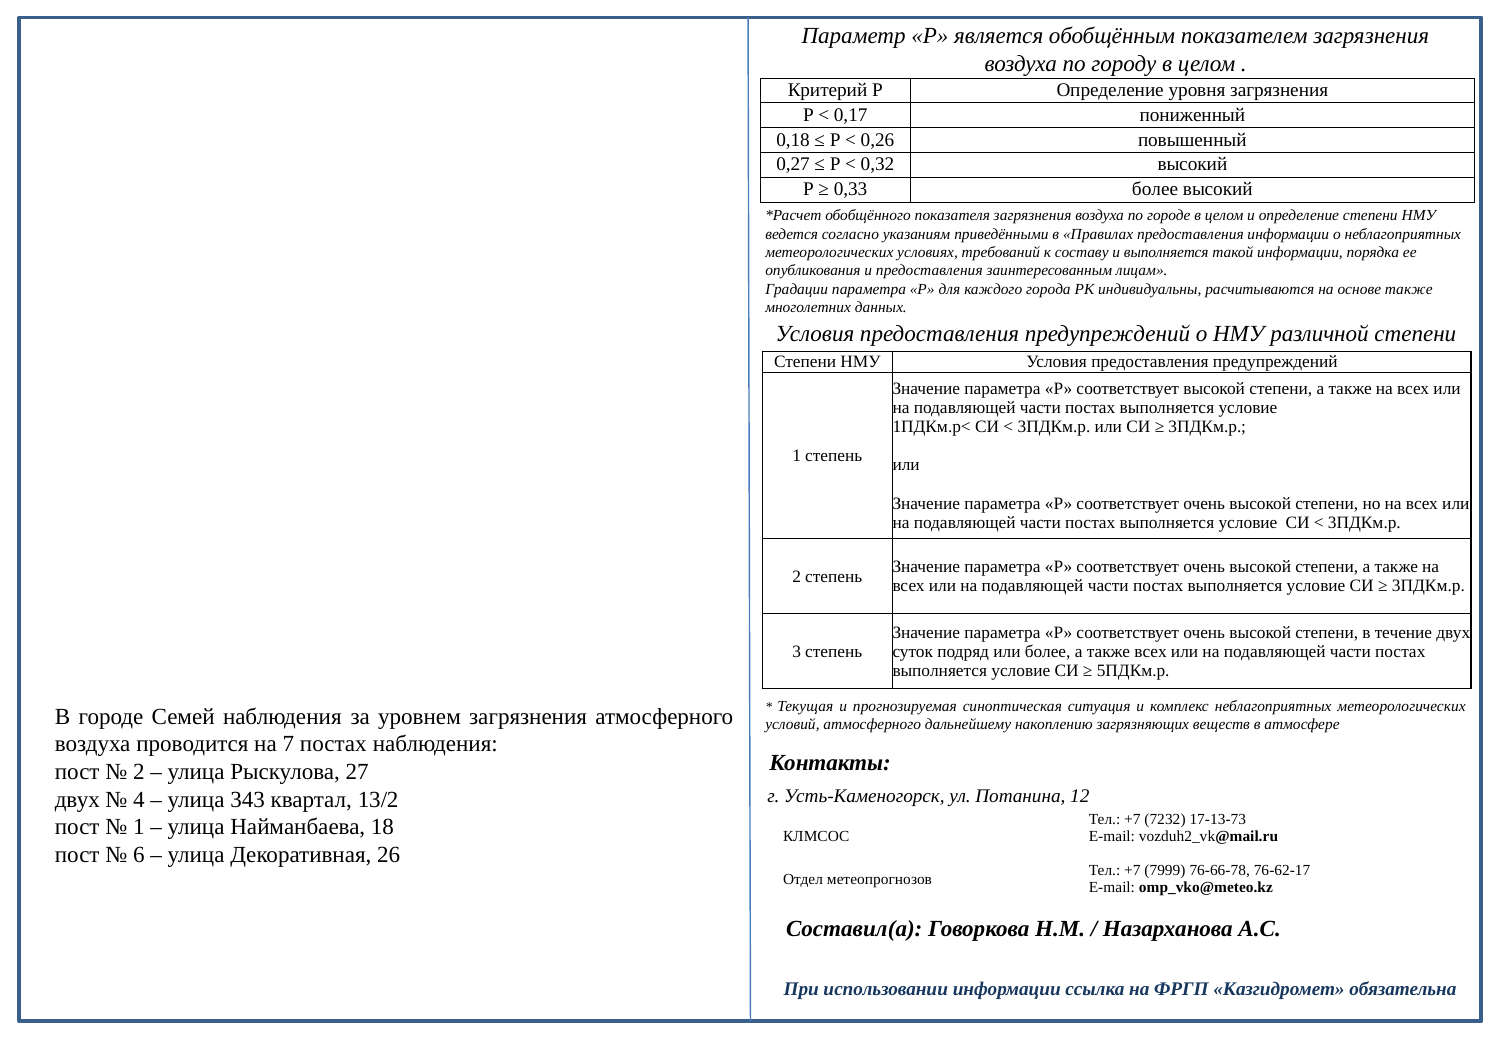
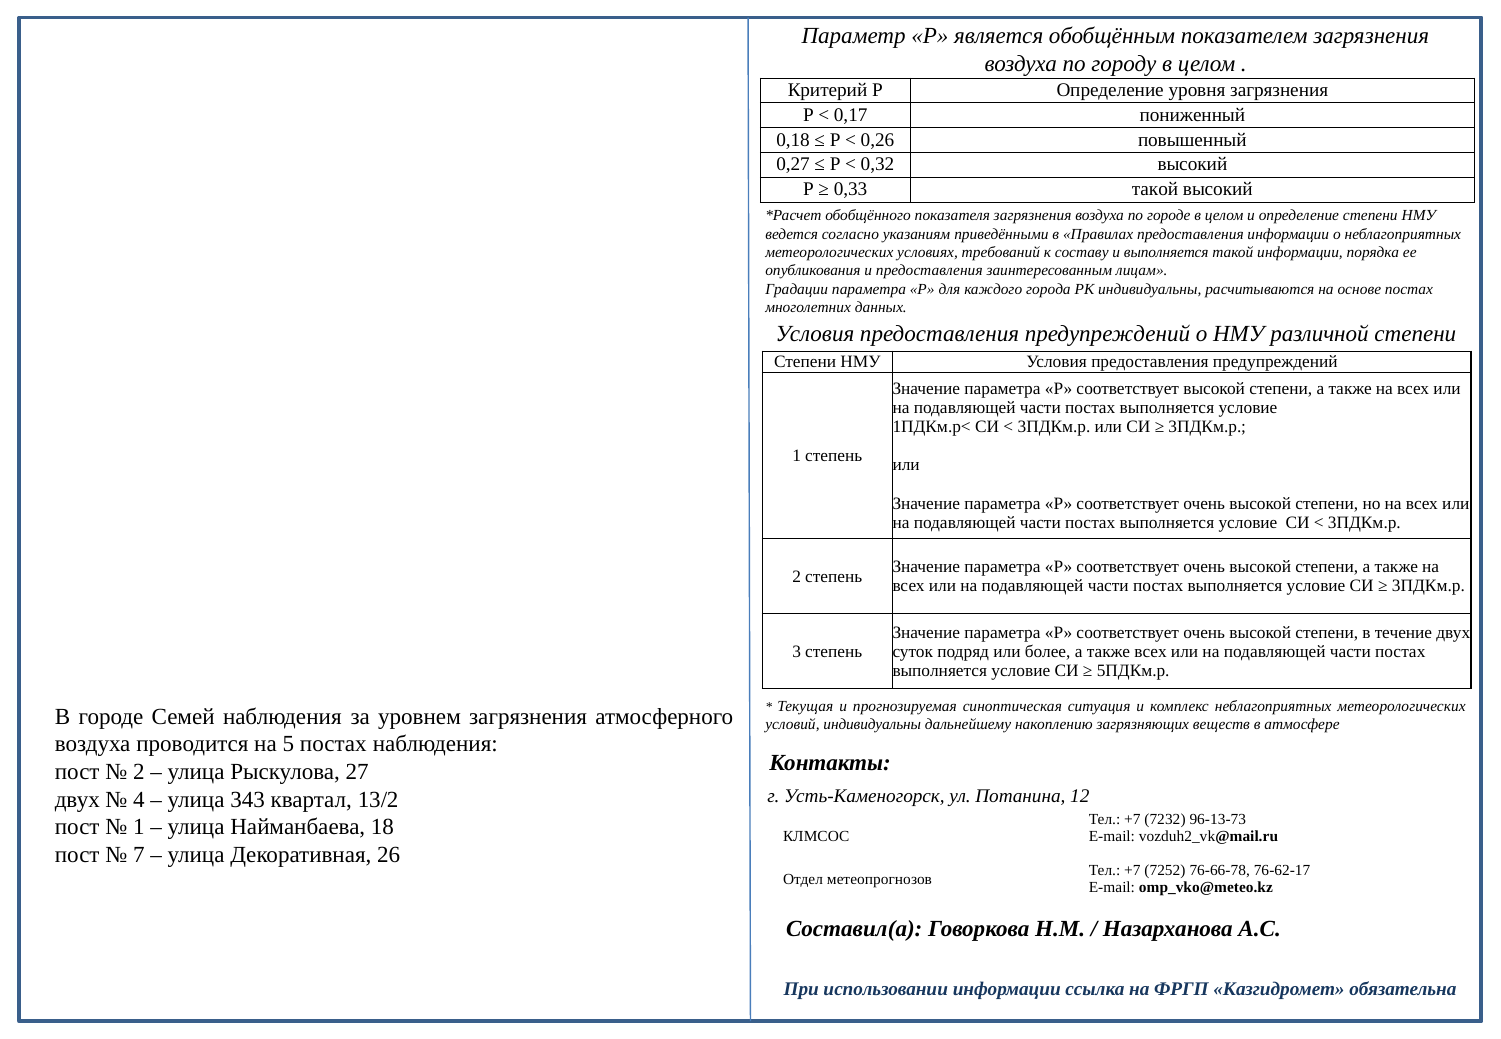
0,33 более: более -> такой
основе также: также -> постах
условий атмосферного: атмосферного -> индивидуальны
7: 7 -> 5
17-13-73: 17-13-73 -> 96-13-73
6: 6 -> 7
7999: 7999 -> 7252
